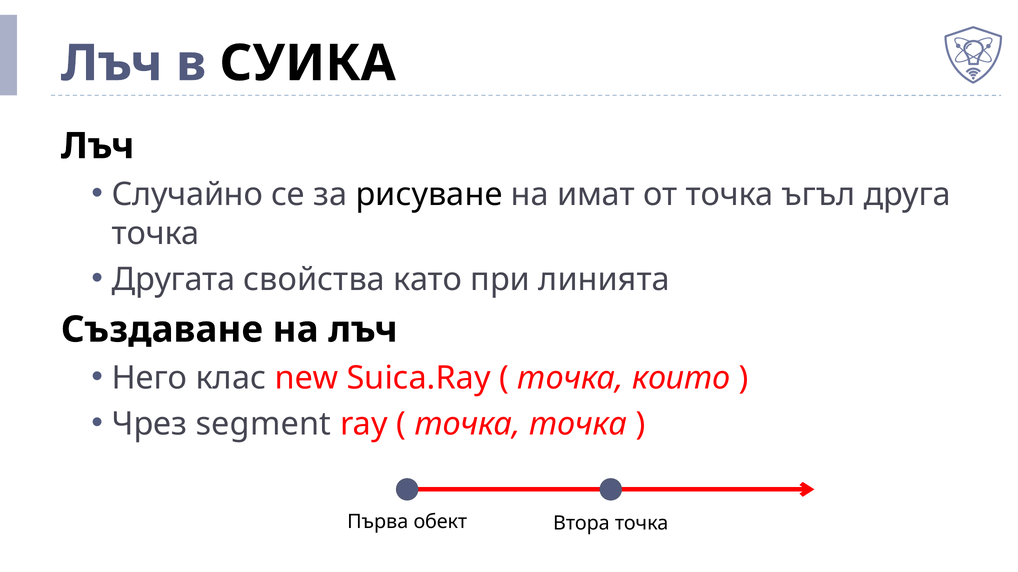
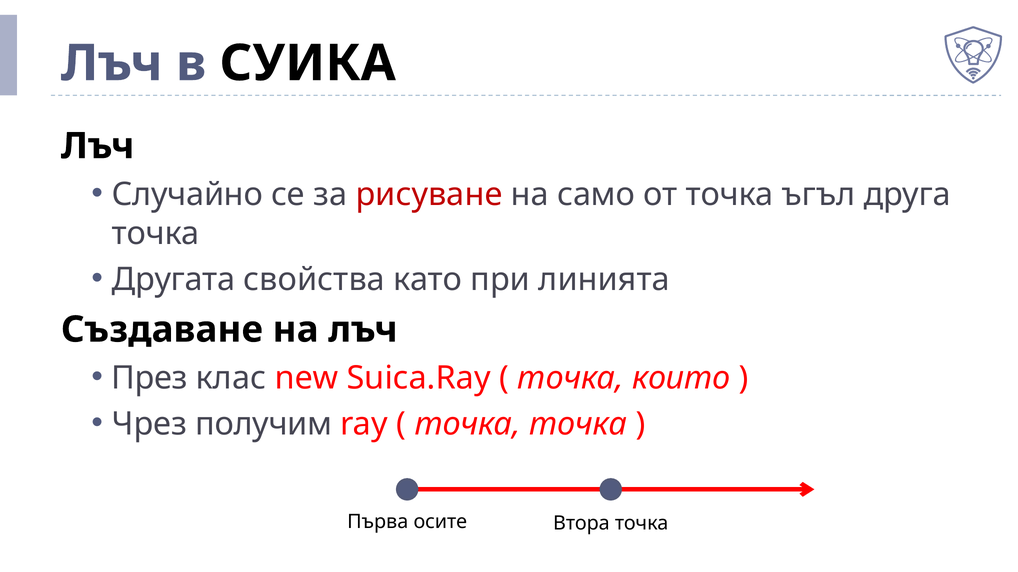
рисуване colour: black -> red
имат: имат -> само
Него: Него -> През
segment: segment -> получим
обект: обект -> осите
